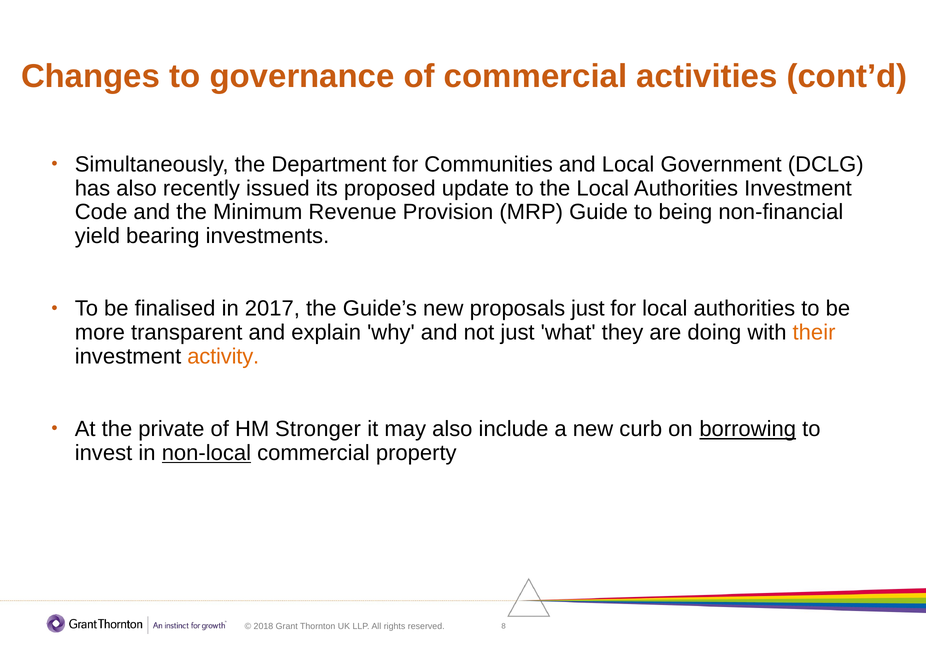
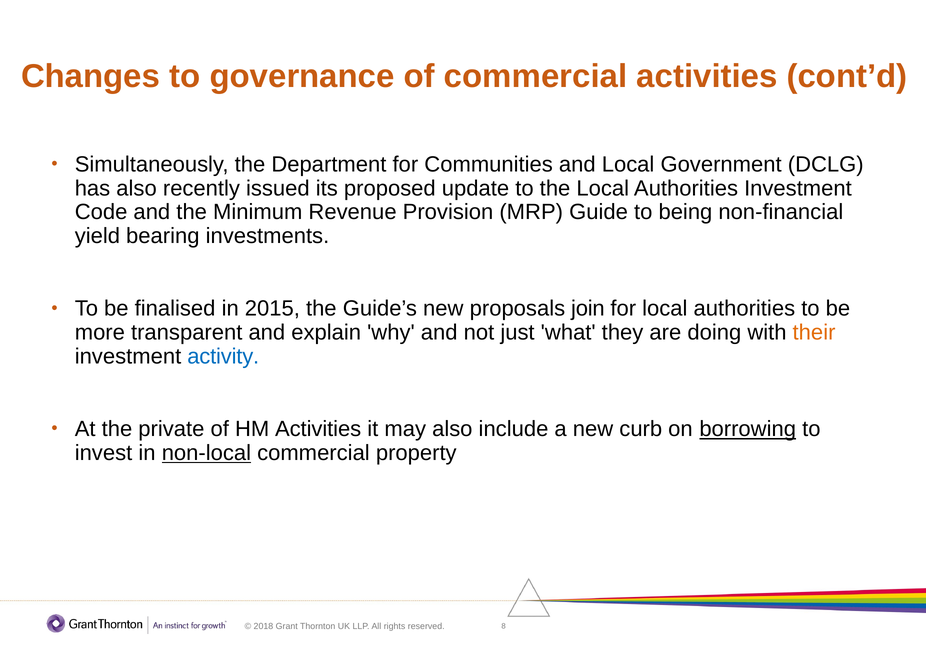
2017: 2017 -> 2015
proposals just: just -> join
activity colour: orange -> blue
HM Stronger: Stronger -> Activities
